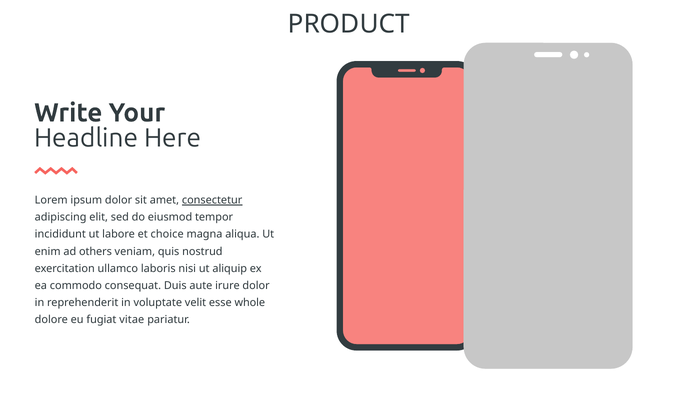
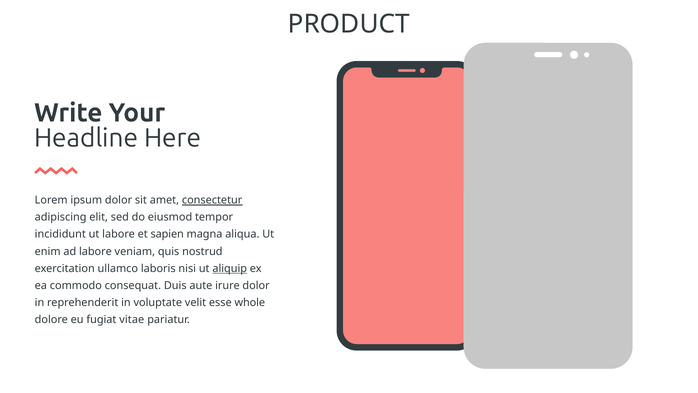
choice: choice -> sapien
ad others: others -> labore
aliquip underline: none -> present
